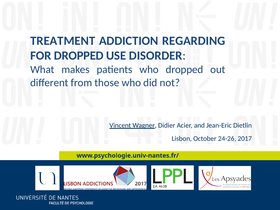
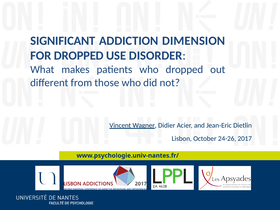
TREATMENT: TREATMENT -> SIGNIFICANT
REGARDING: REGARDING -> DIMENSION
